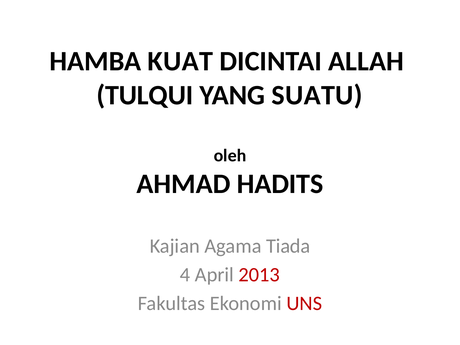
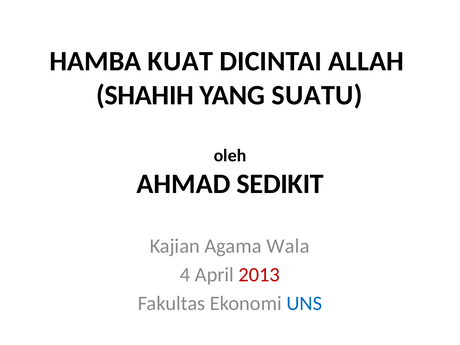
TULQUI: TULQUI -> SHAHIH
HADITS: HADITS -> SEDIKIT
Tiada: Tiada -> Wala
UNS colour: red -> blue
